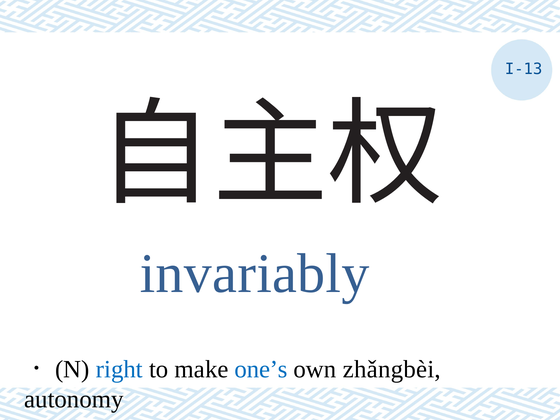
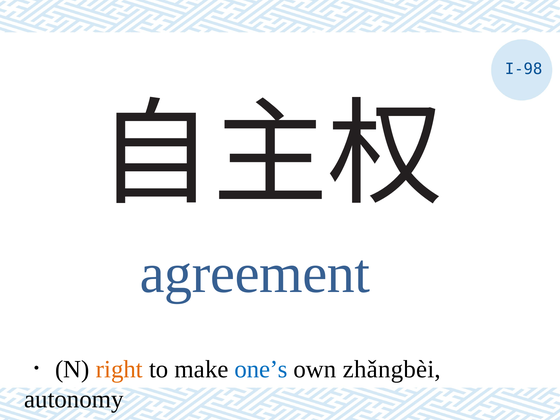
I-13: I-13 -> I-98
invariably: invariably -> agreement
right colour: blue -> orange
